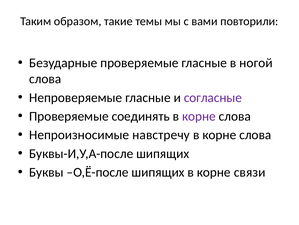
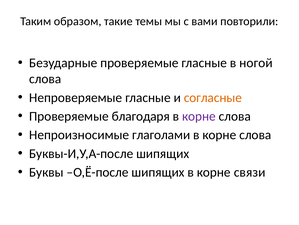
согласные colour: purple -> orange
соединять: соединять -> благодаря
навстречу: навстречу -> глаголами
